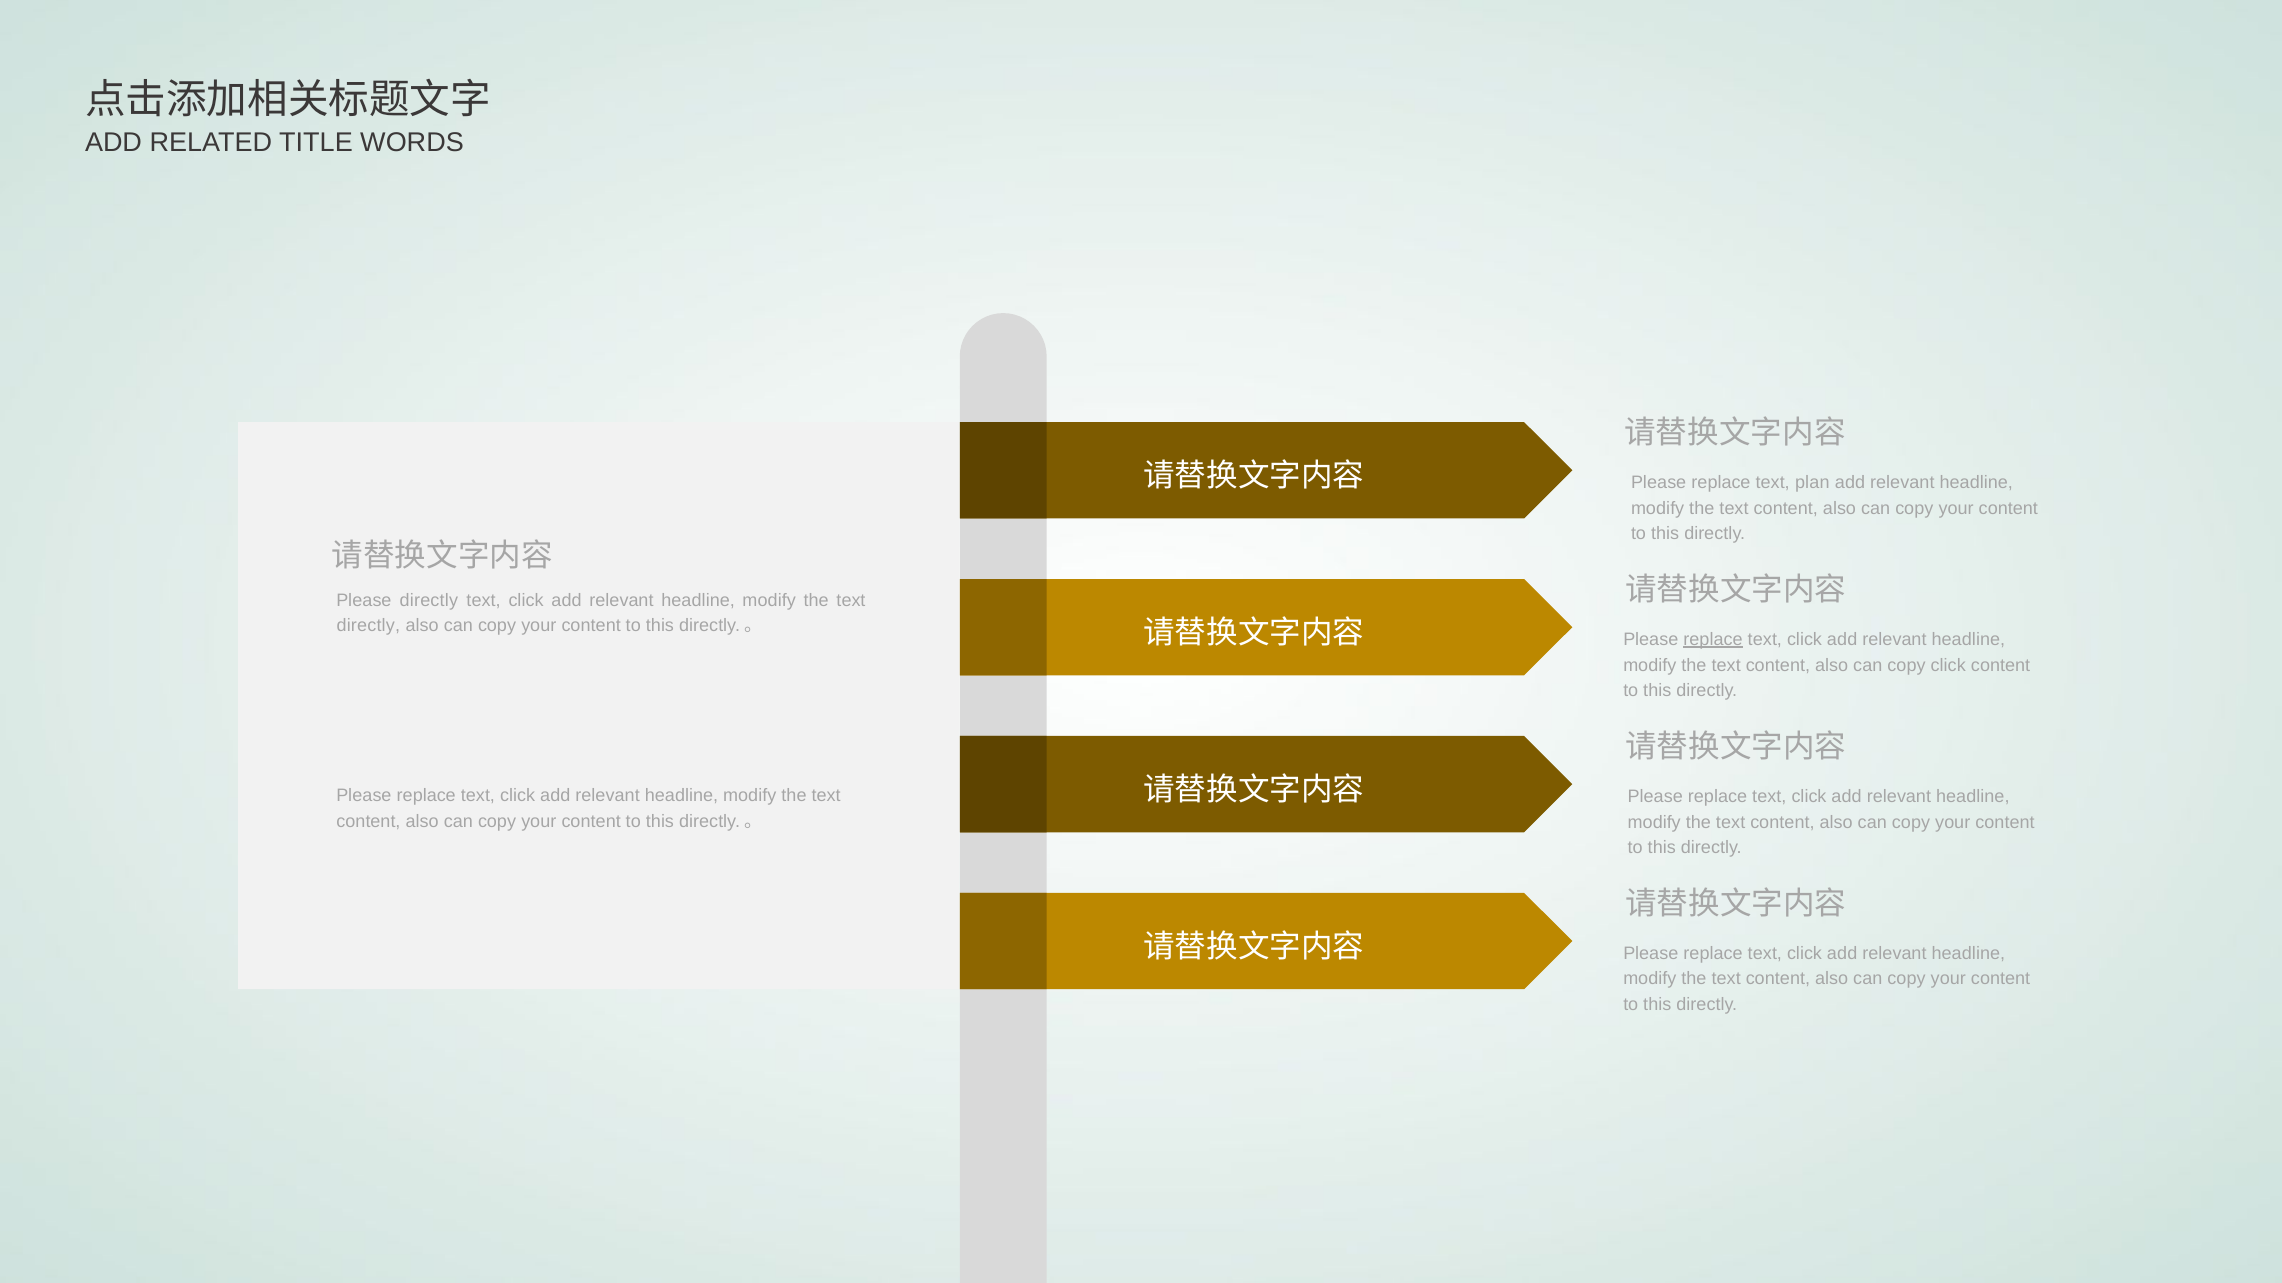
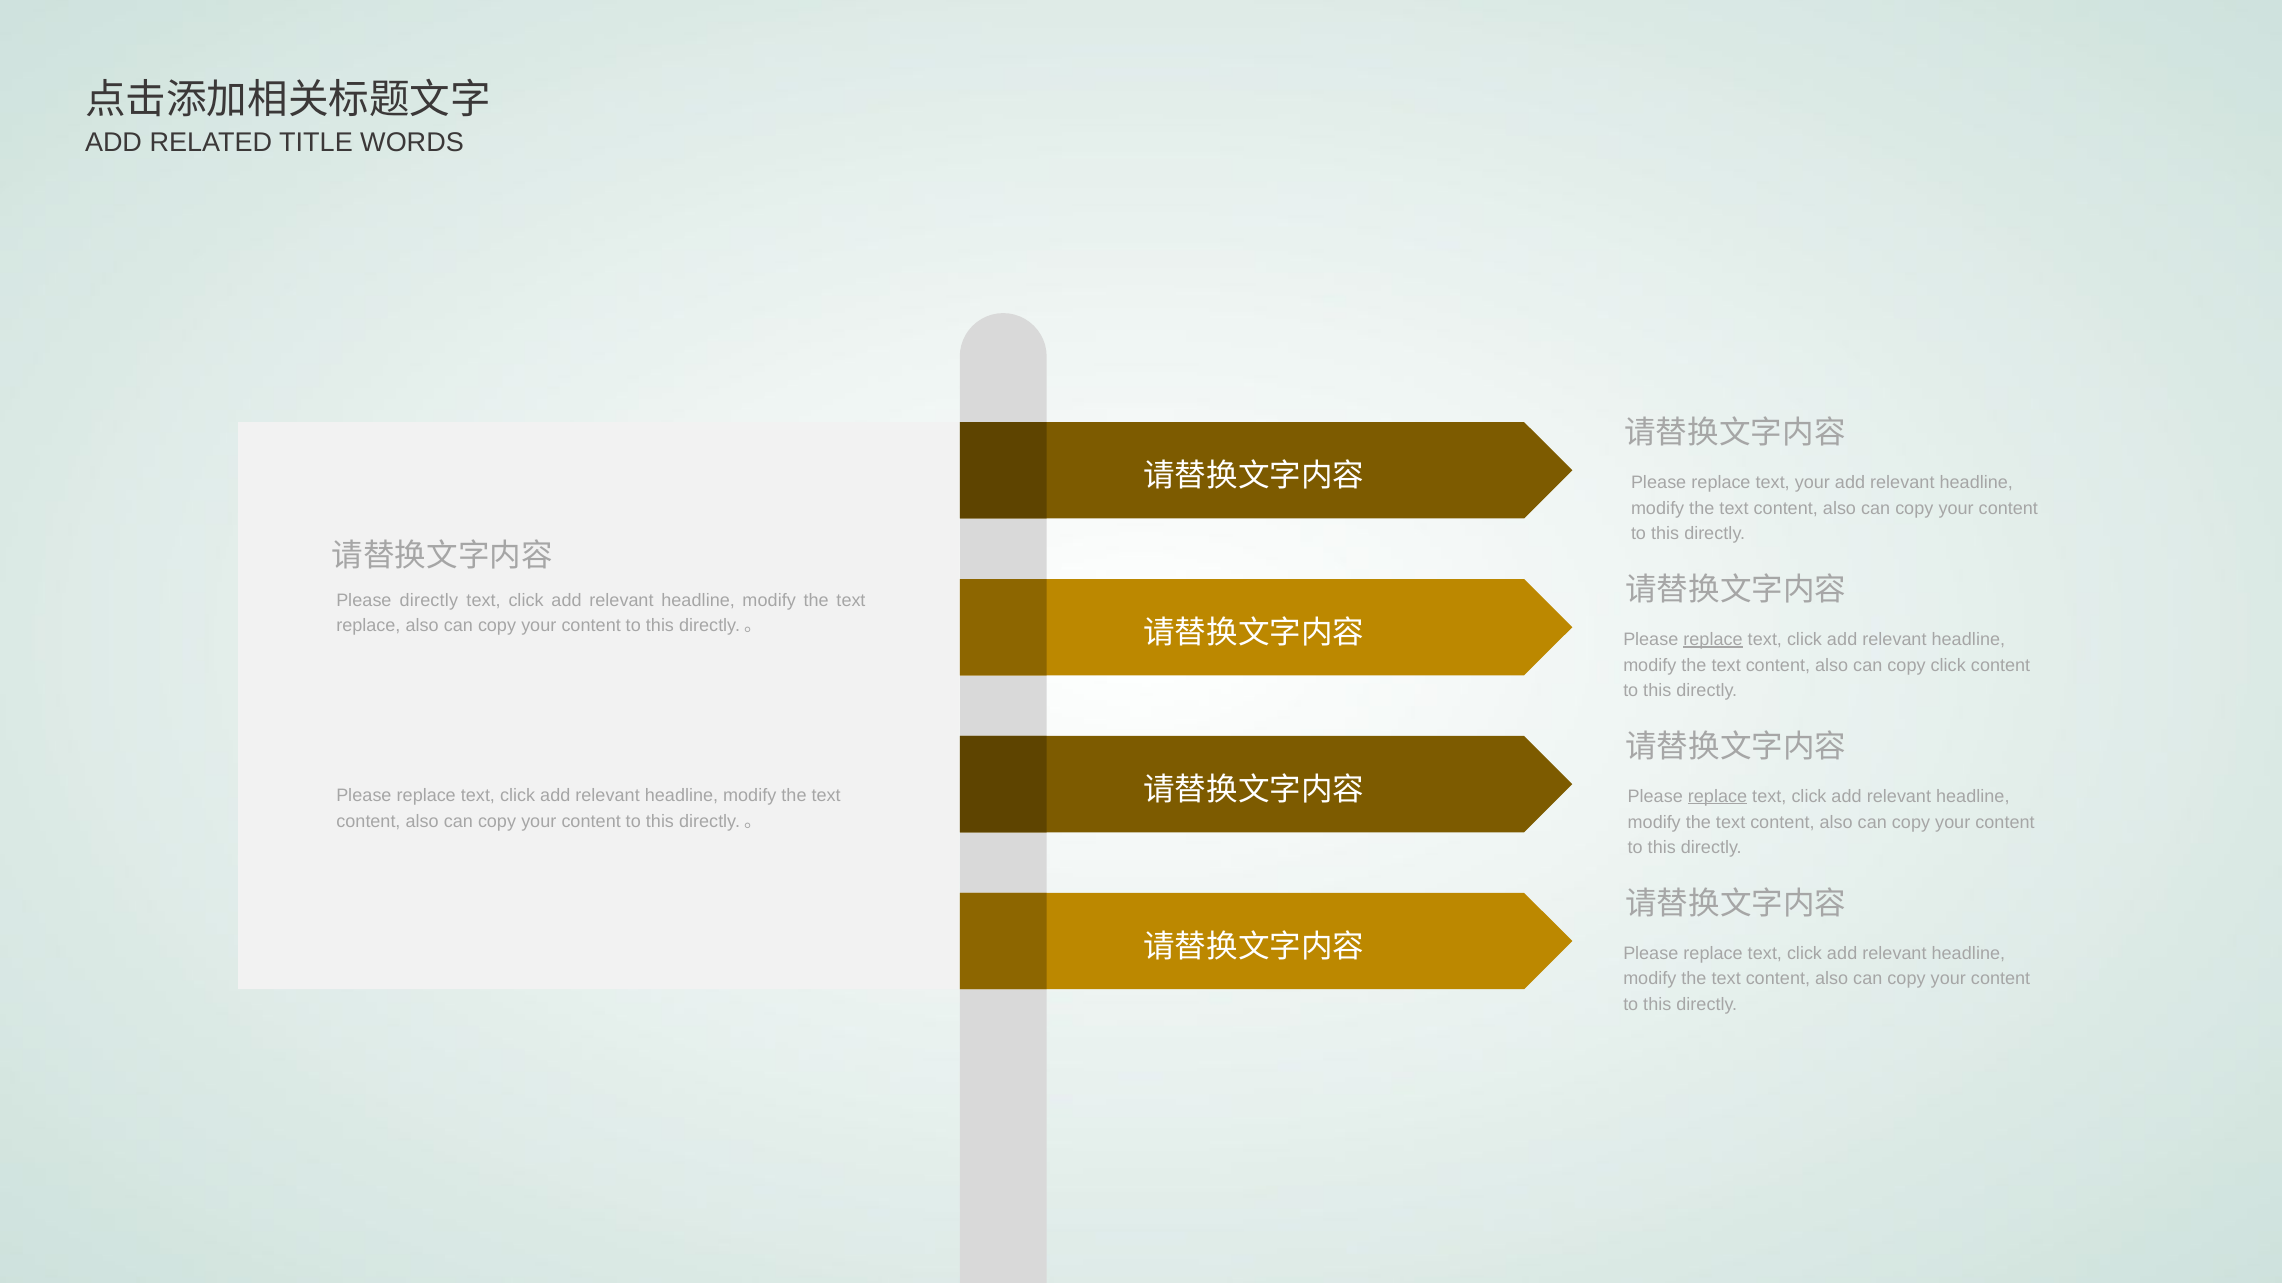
text plan: plan -> your
directly at (368, 626): directly -> replace
replace at (1718, 797) underline: none -> present
